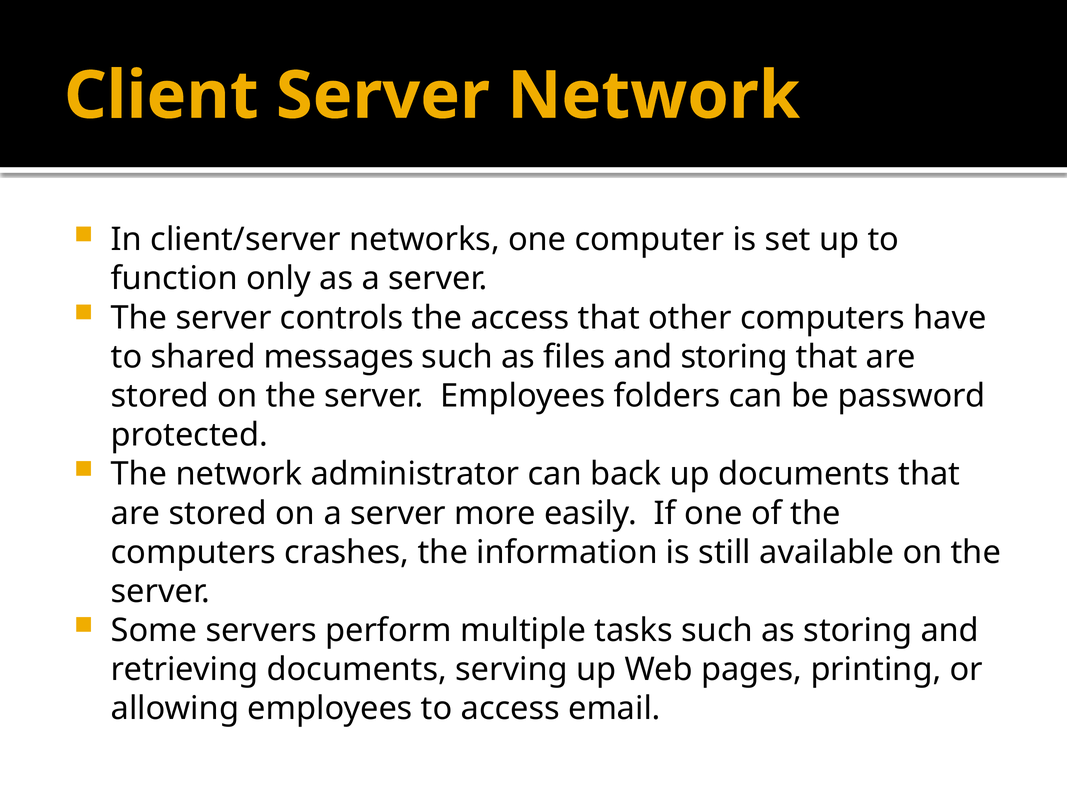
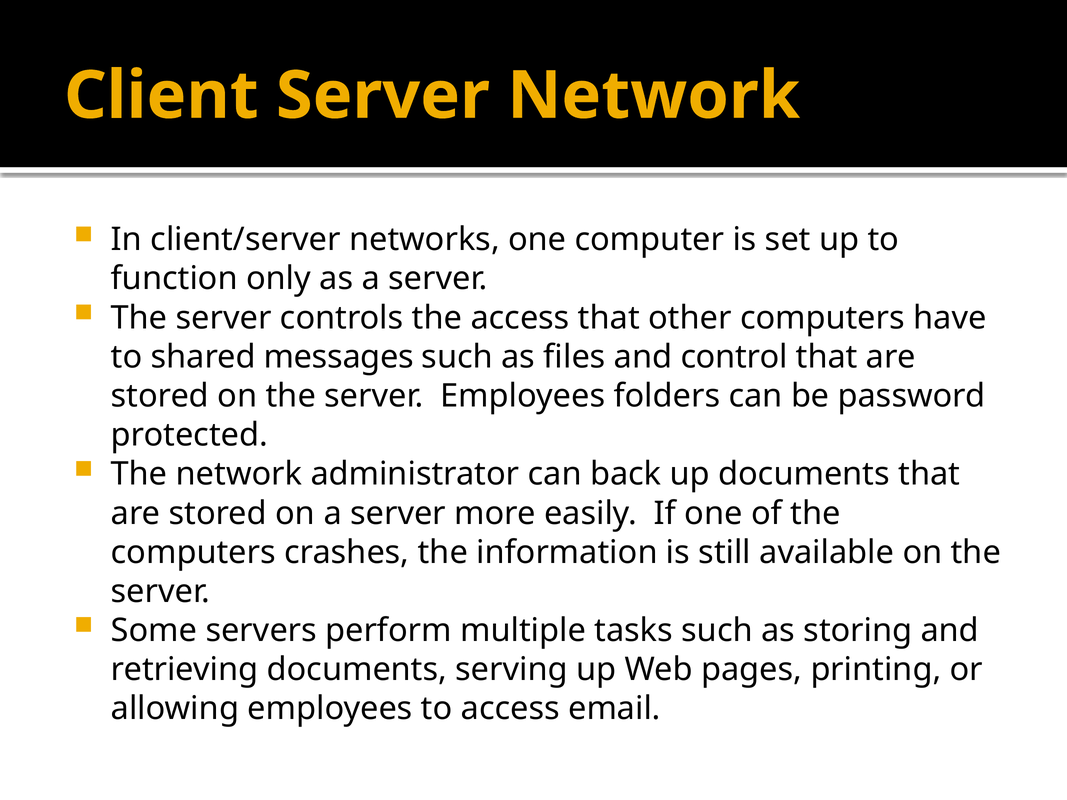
and storing: storing -> control
